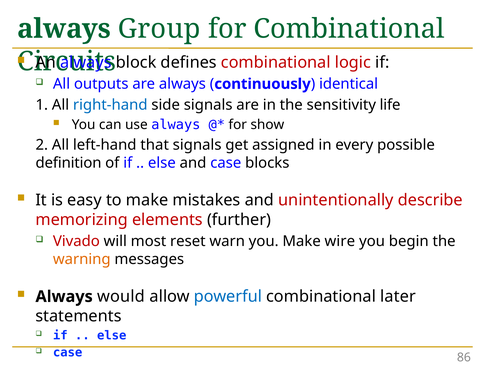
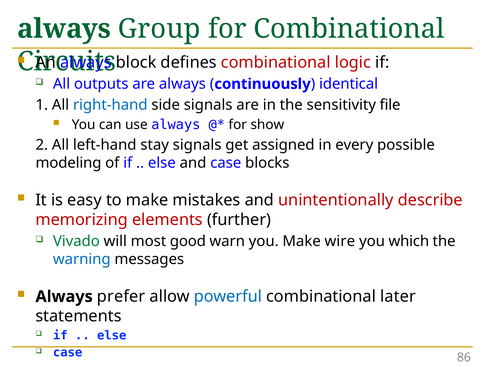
life: life -> file
that: that -> stay
definition: definition -> modeling
Vivado colour: red -> green
reset: reset -> good
begin: begin -> which
warning colour: orange -> blue
would: would -> prefer
